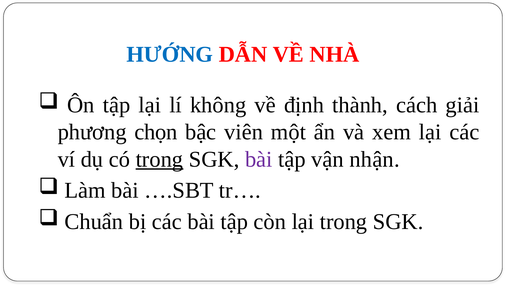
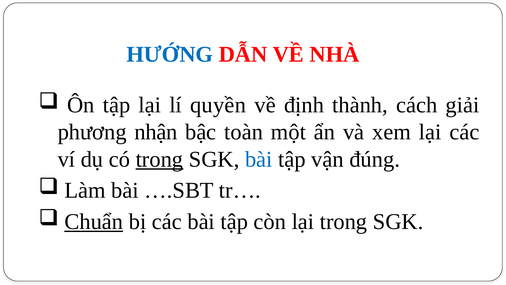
không: không -> quyền
chọn: chọn -> nhận
viên: viên -> toàn
bài at (259, 159) colour: purple -> blue
nhận: nhận -> đúng
Chuẩn underline: none -> present
